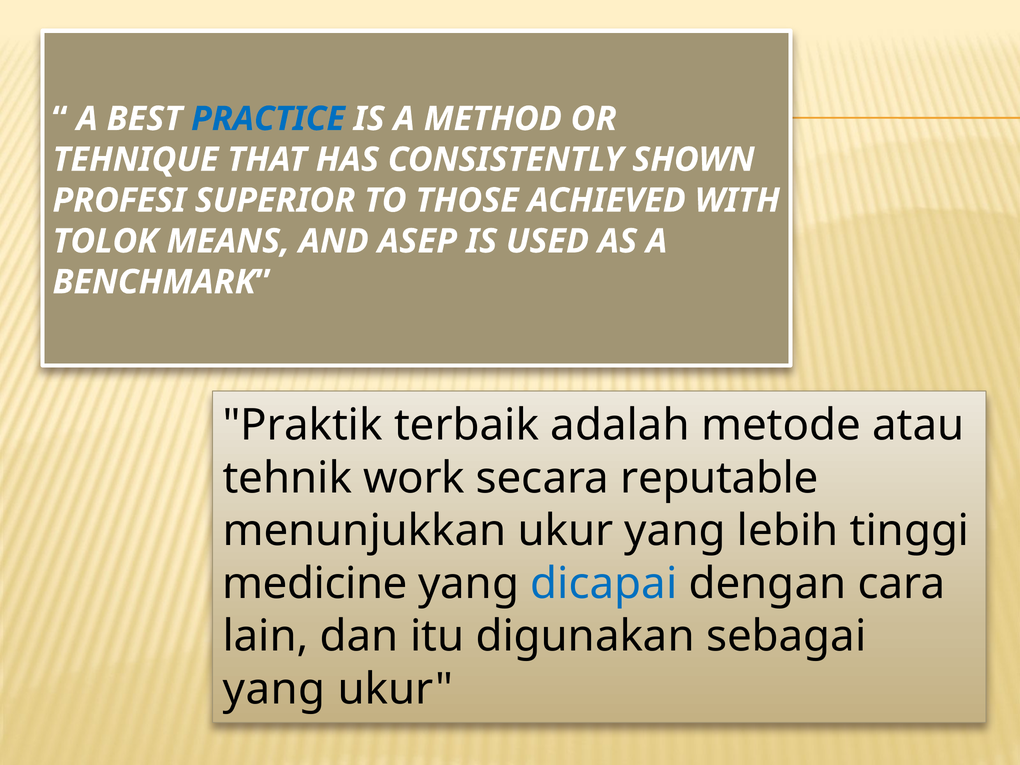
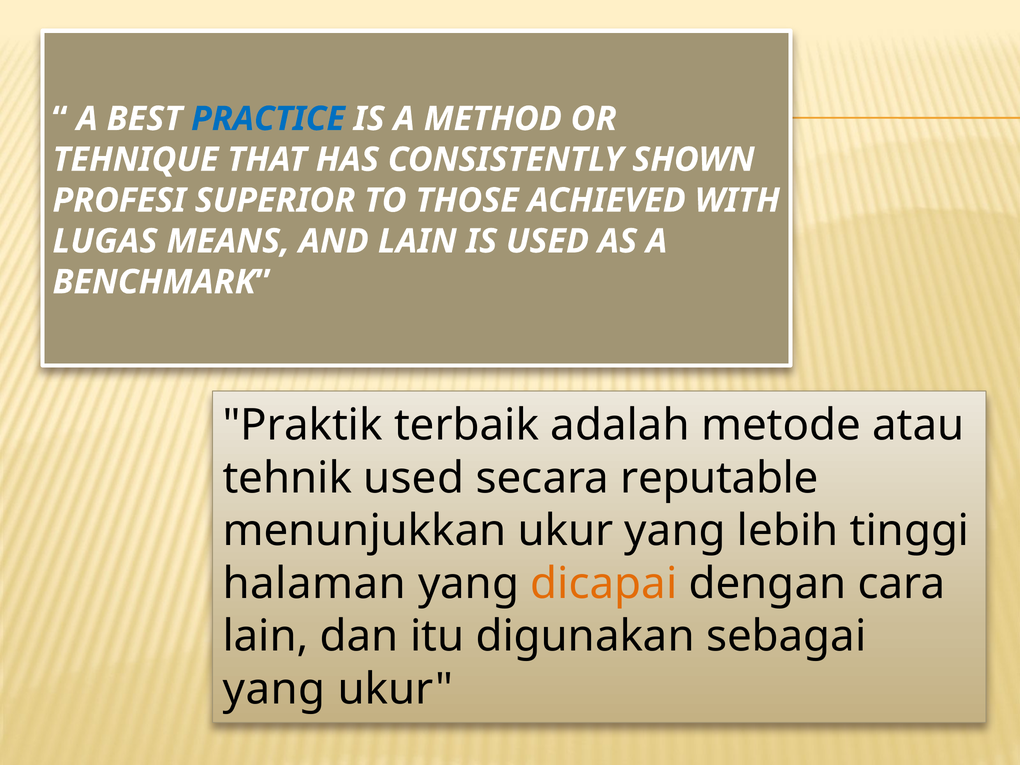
TOLOK: TOLOK -> LUGAS
AND ASEP: ASEP -> LAIN
tehnik work: work -> used
medicine: medicine -> halaman
dicapai colour: blue -> orange
